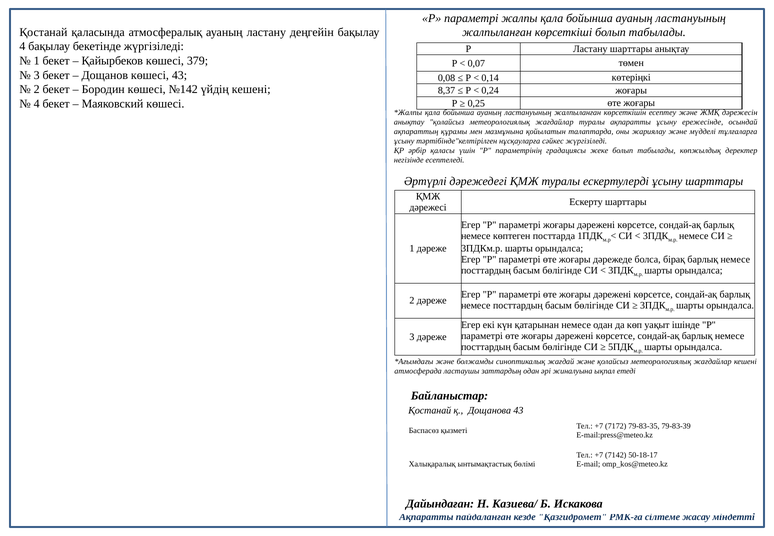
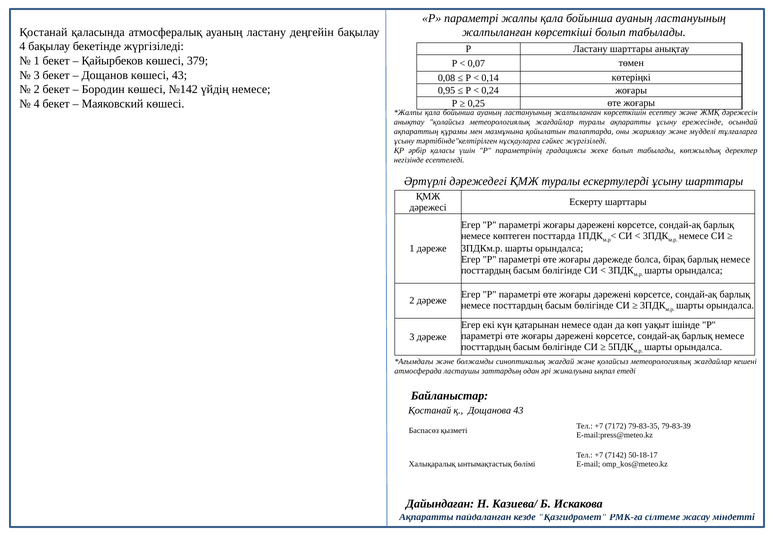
үйдің кешені: кешені -> немесе
8,37: 8,37 -> 0,95
